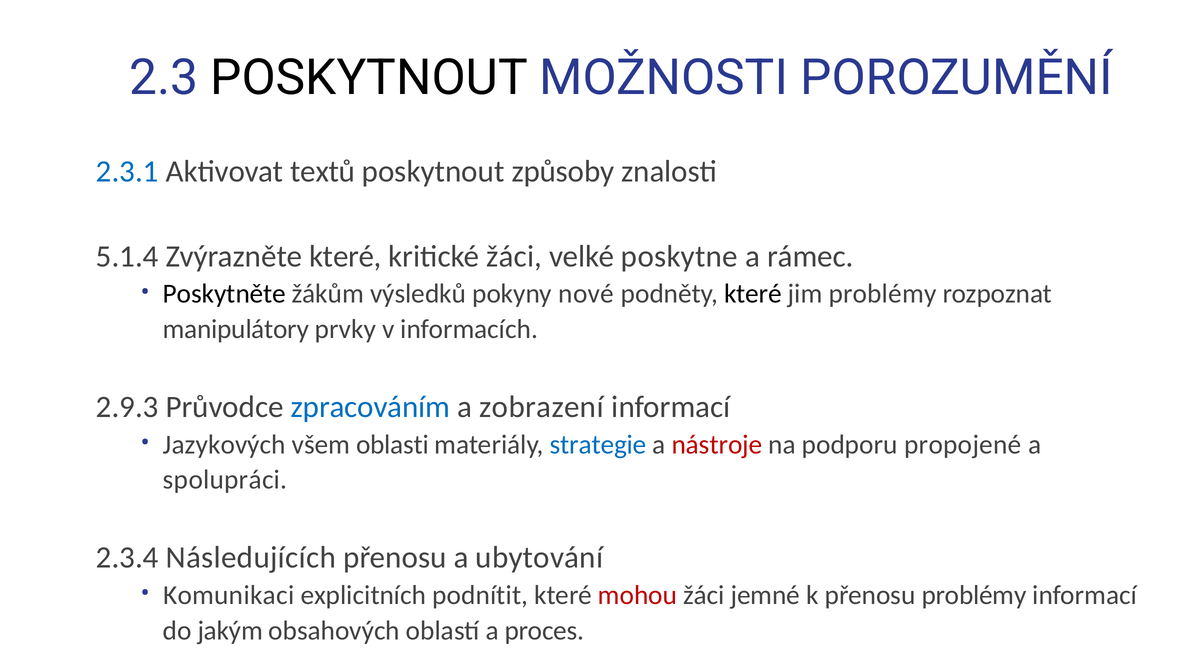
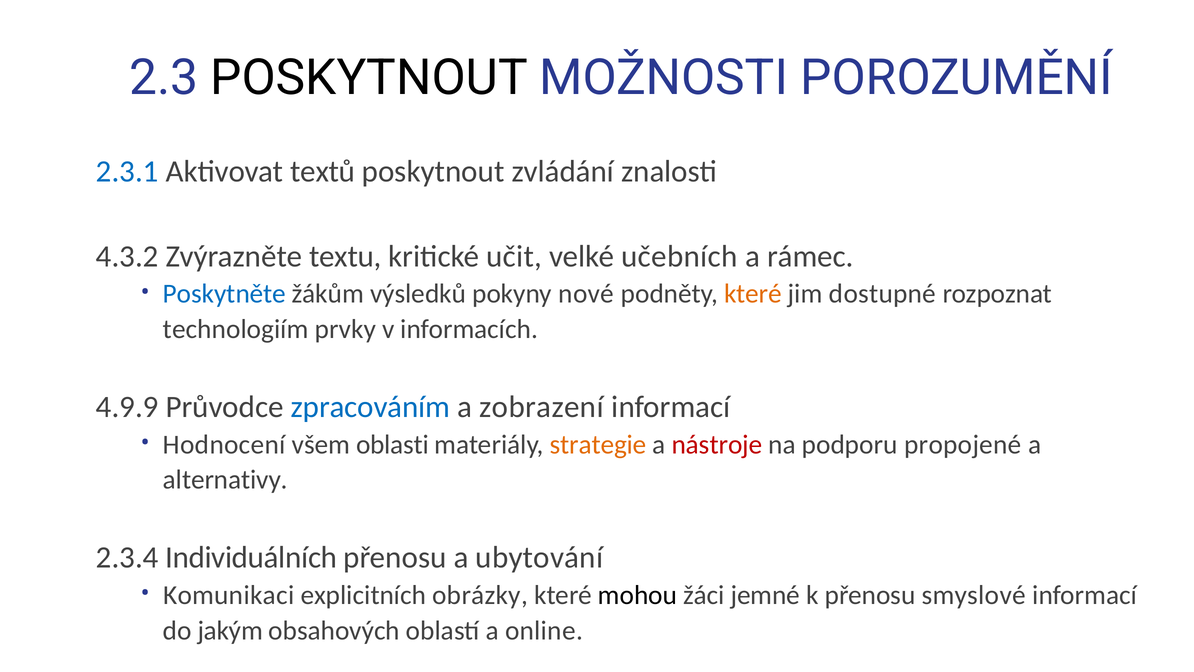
způsoby: způsoby -> zvládání
5.1.4: 5.1.4 -> 4.3.2
Zvýrazněte které: které -> textu
kritické žáci: žáci -> učit
poskytne: poskytne -> učebních
Poskytněte colour: black -> blue
které at (753, 294) colour: black -> orange
jim problémy: problémy -> dostupné
manipulátory: manipulátory -> technologiím
2.9.3: 2.9.3 -> 4.9.9
Jazykových: Jazykových -> Hodnocení
strategie colour: blue -> orange
spolupráci: spolupráci -> alternativy
Následujících: Následujících -> Individuálních
podnítit: podnítit -> obrázky
mohou colour: red -> black
přenosu problémy: problémy -> smyslové
proces: proces -> online
